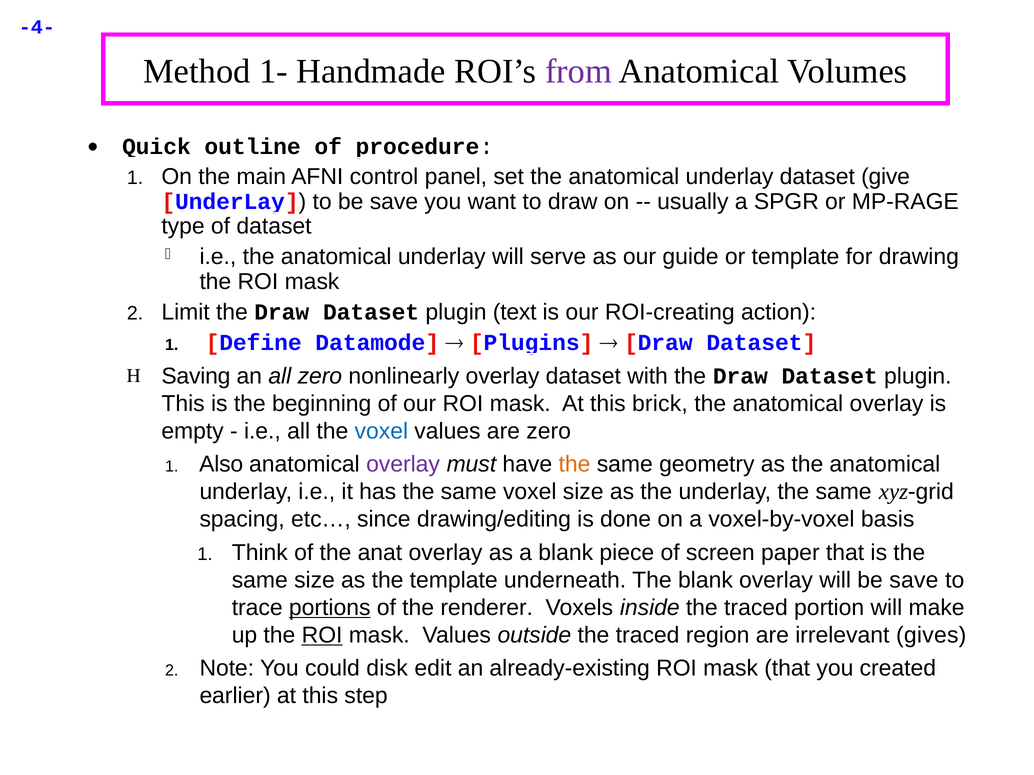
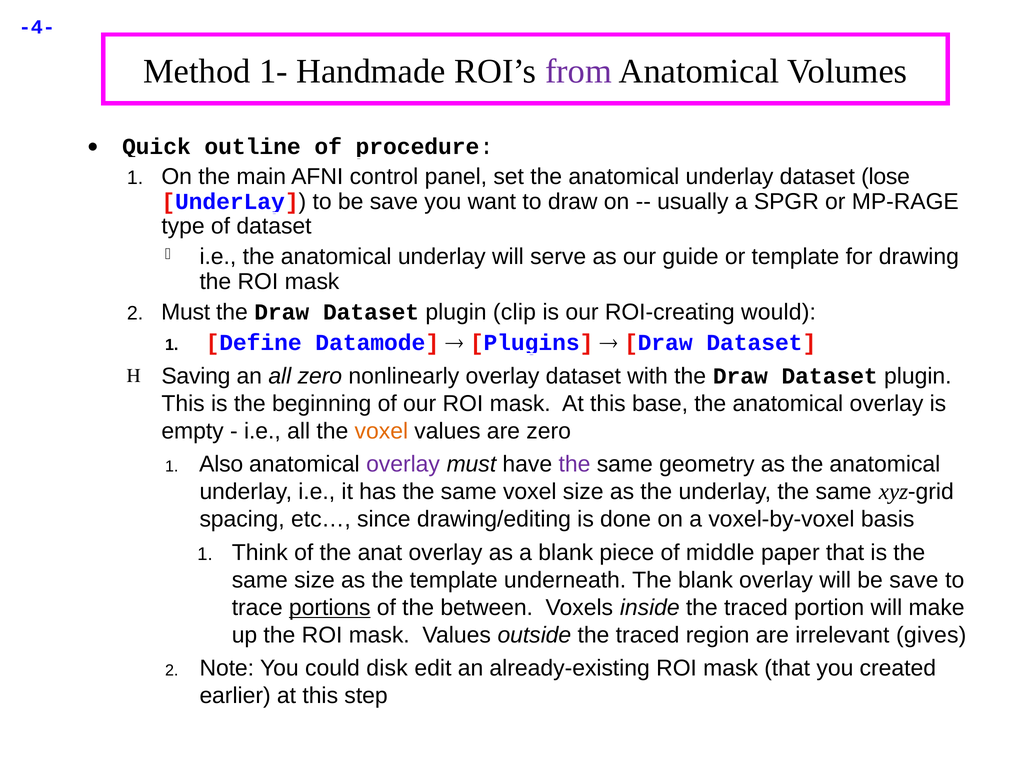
give: give -> lose
Limit at (186, 312): Limit -> Must
text: text -> clip
action: action -> would
brick: brick -> base
voxel at (381, 431) colour: blue -> orange
the at (575, 465) colour: orange -> purple
screen: screen -> middle
renderer: renderer -> between
ROI at (322, 635) underline: present -> none
